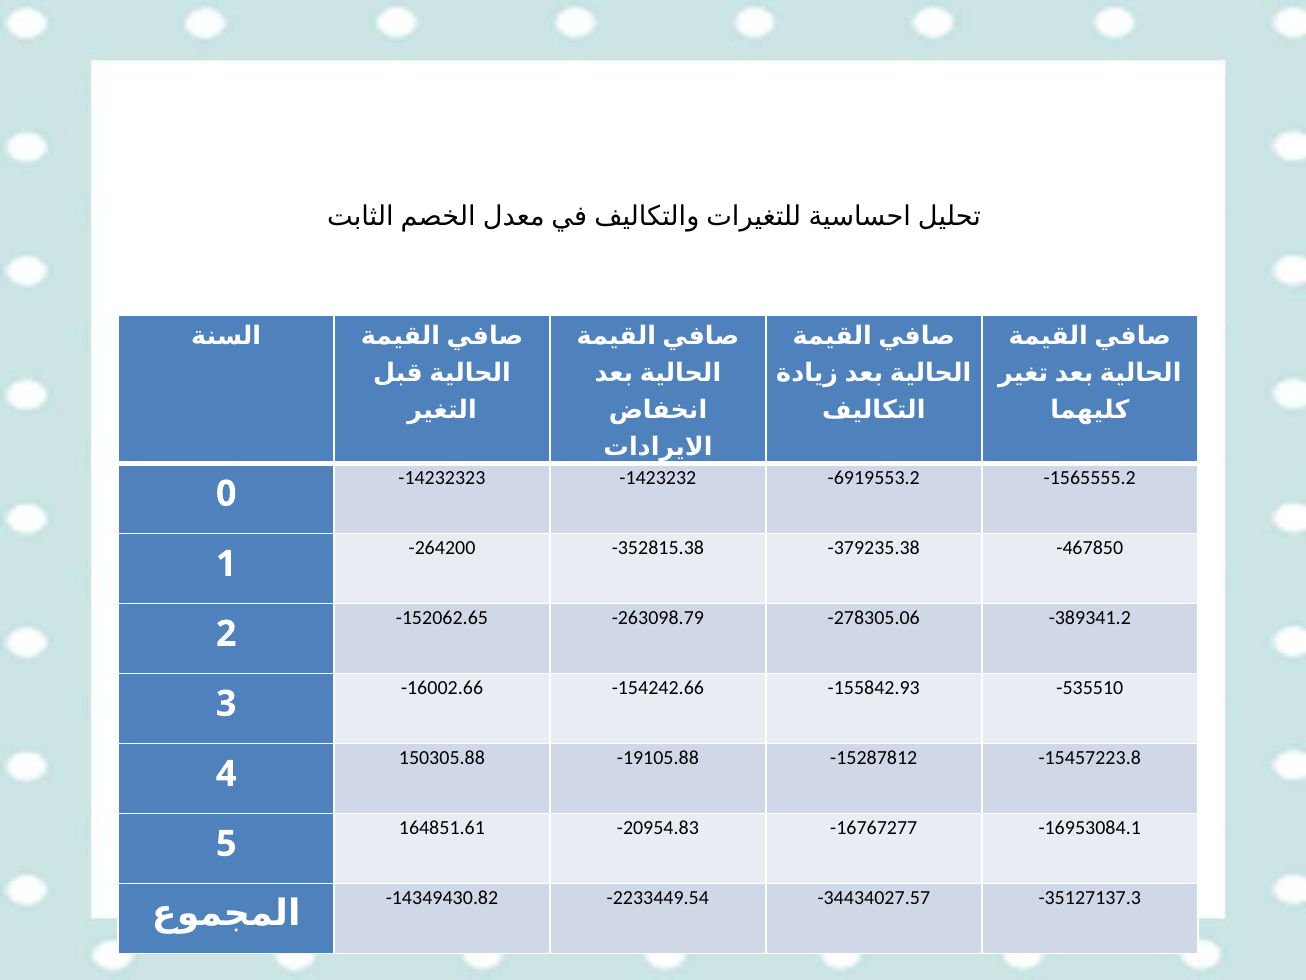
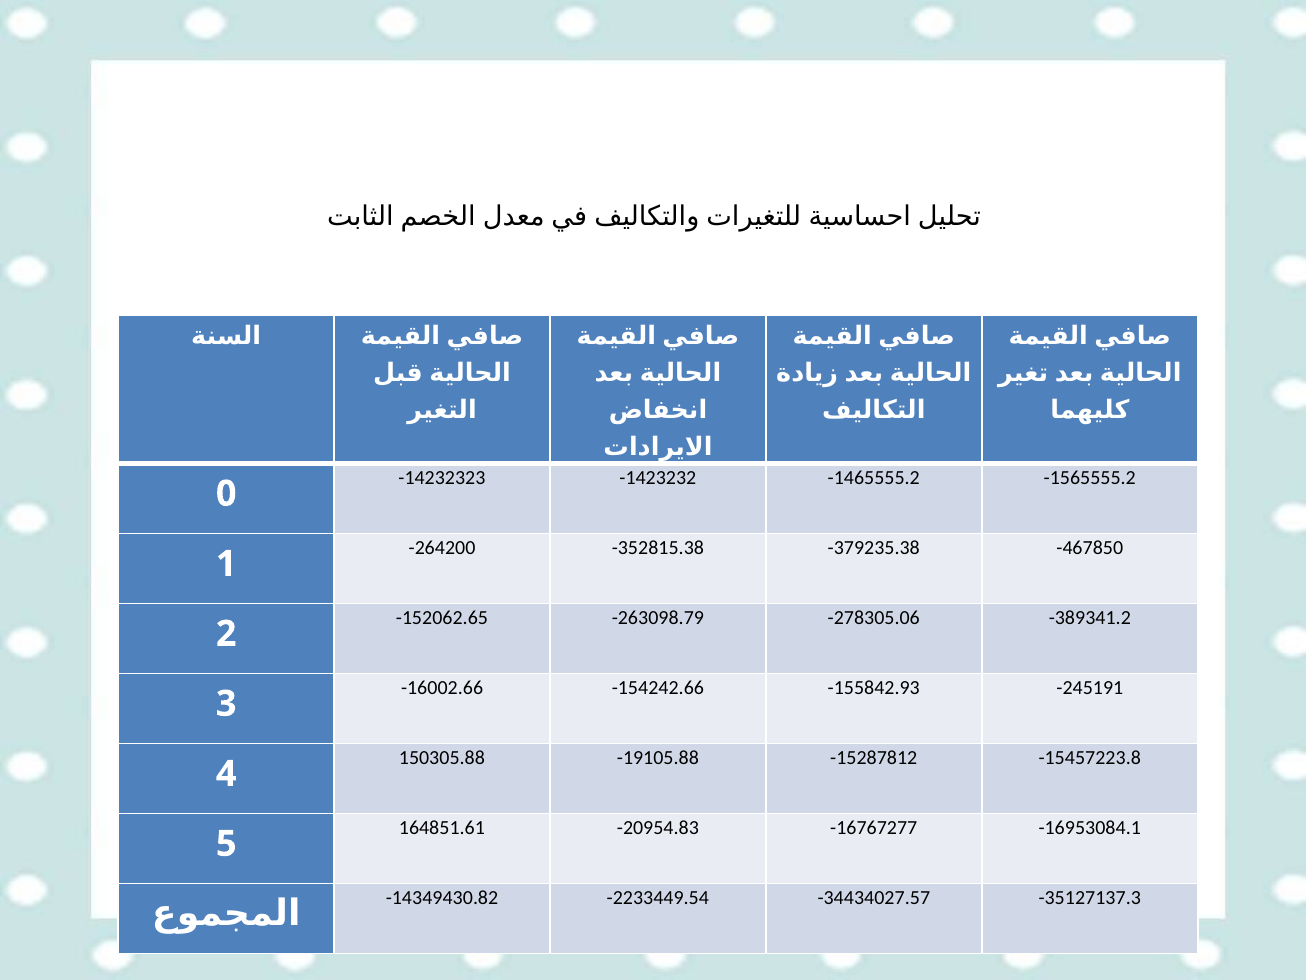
-6919553.2: -6919553.2 -> -1465555.2
-535510: -535510 -> -245191
